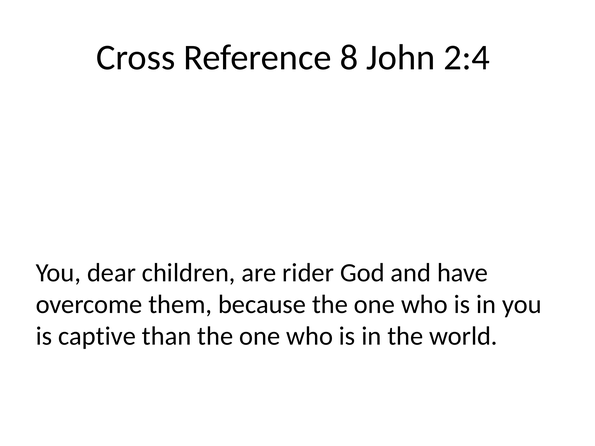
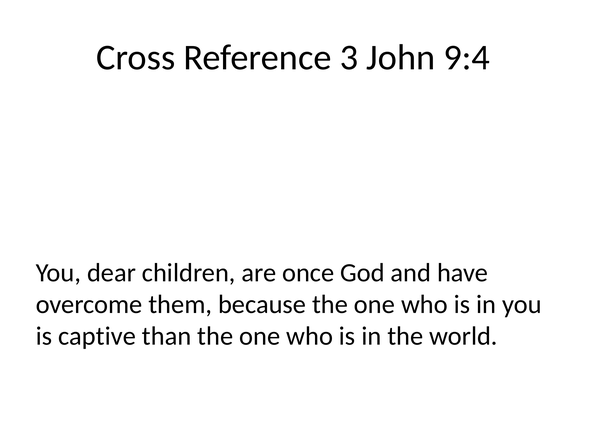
8: 8 -> 3
2:4: 2:4 -> 9:4
rider: rider -> once
